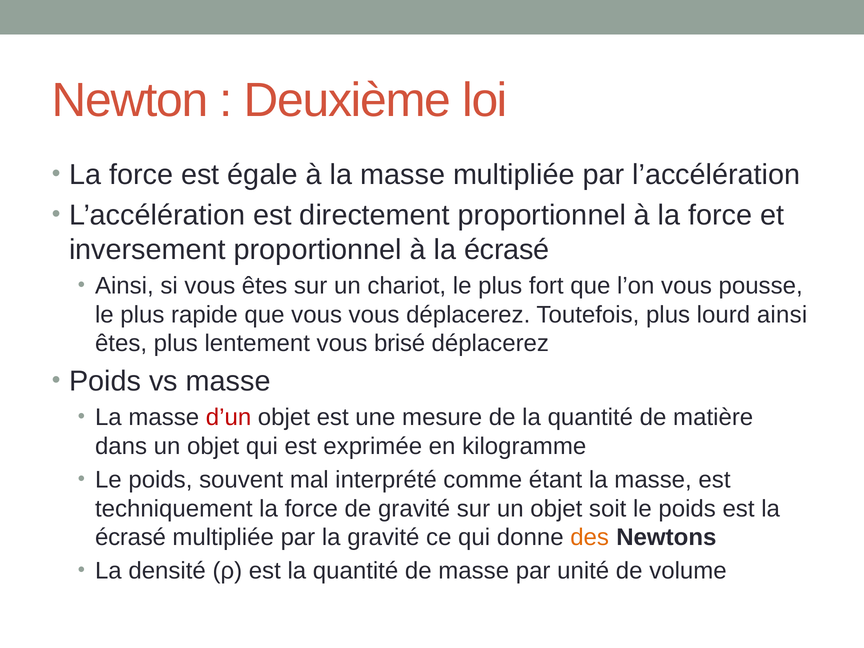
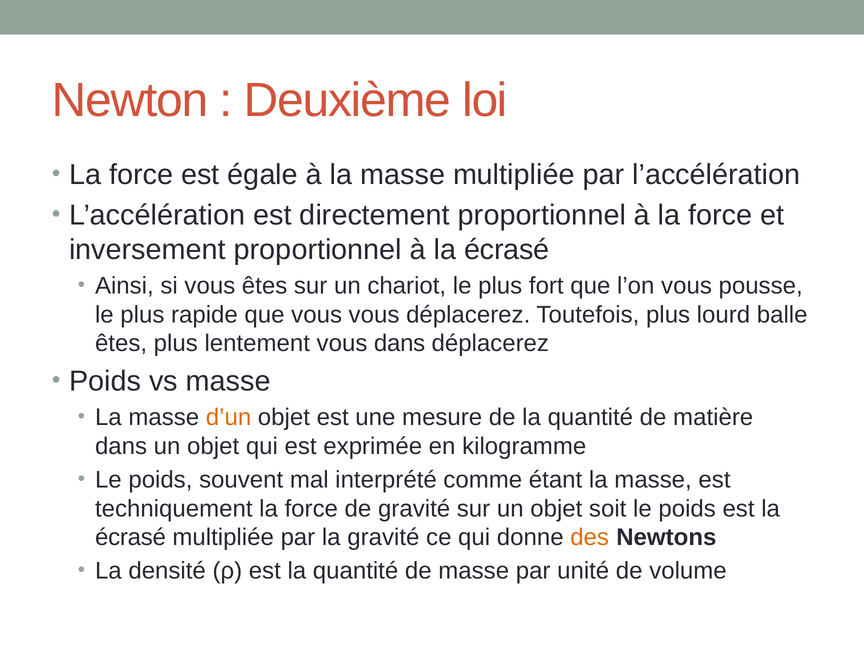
lourd ainsi: ainsi -> balle
vous brisé: brisé -> dans
d’un colour: red -> orange
